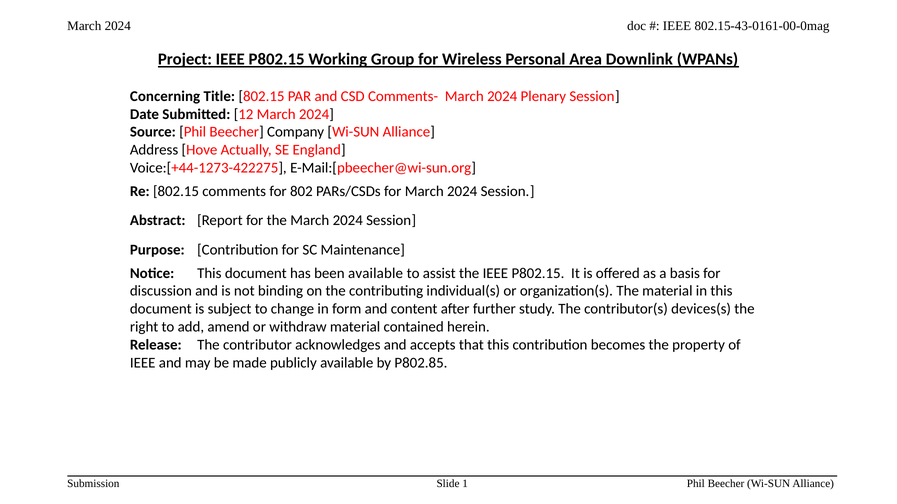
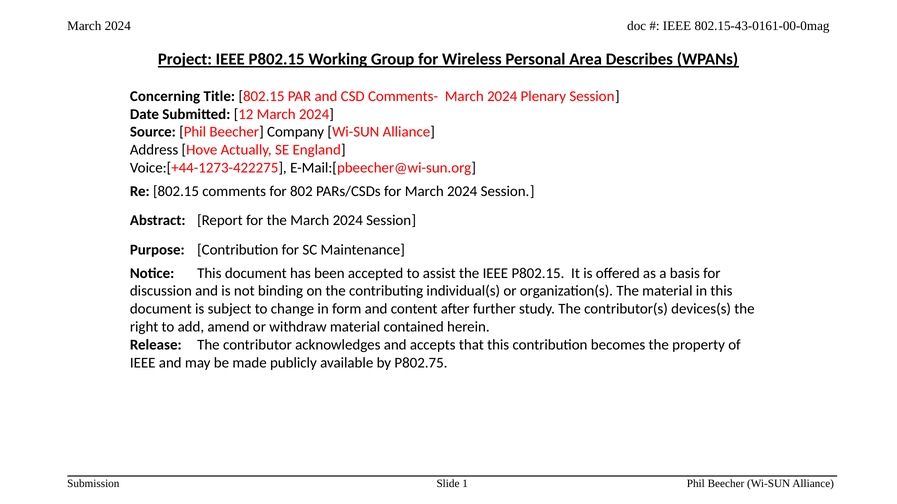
Downlink: Downlink -> Describes
been available: available -> accepted
P802.85: P802.85 -> P802.75
